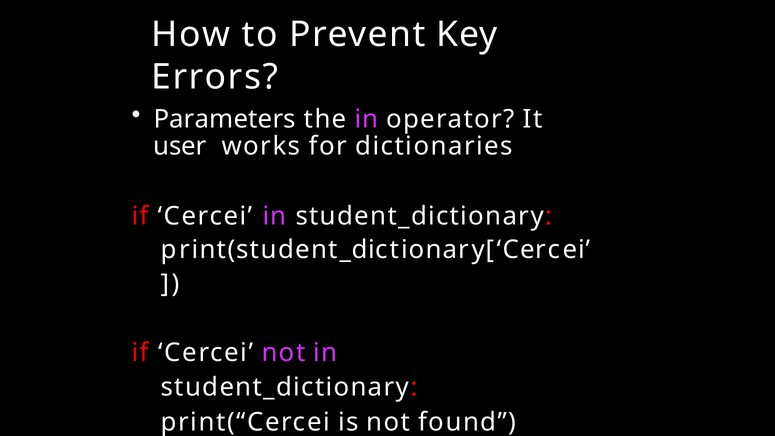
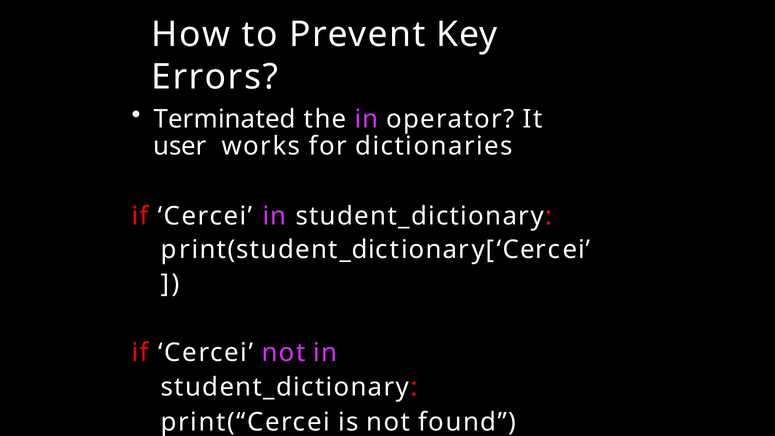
Parameters: Parameters -> Terminated
